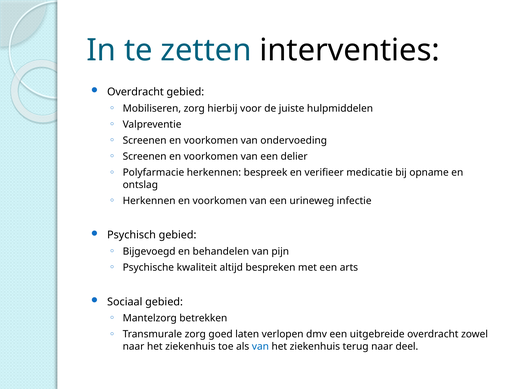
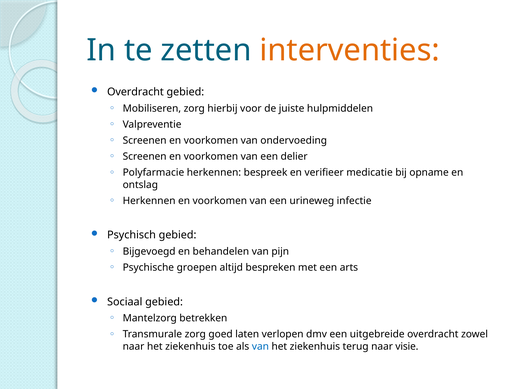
interventies colour: black -> orange
kwaliteit: kwaliteit -> groepen
deel: deel -> visie
